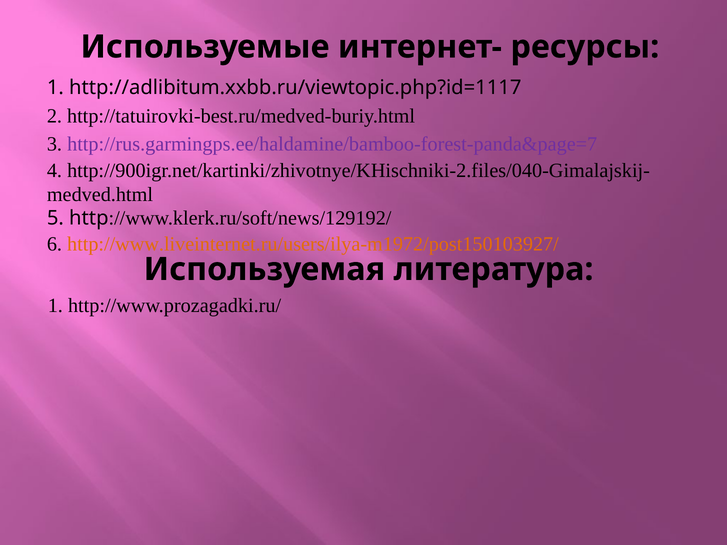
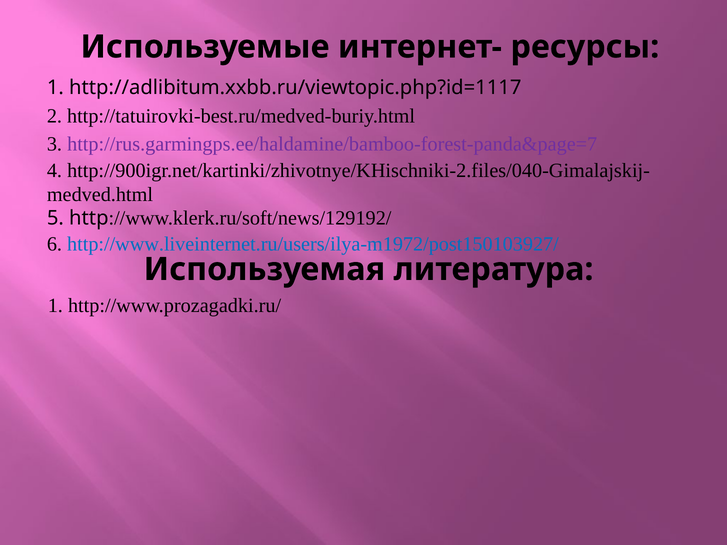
http://www.liveinternet.ru/users/ilya-m1972/post150103927/ colour: orange -> blue
